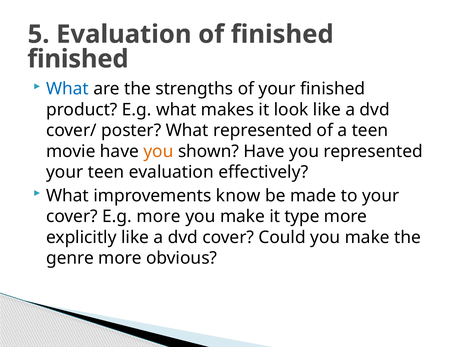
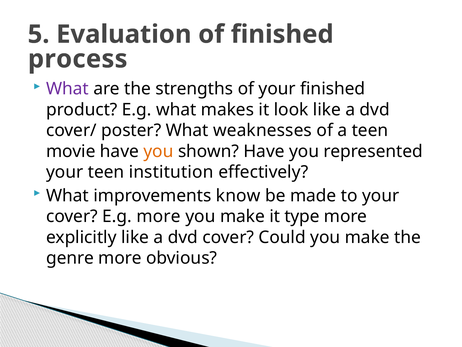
finished at (78, 59): finished -> process
What at (68, 89) colour: blue -> purple
What represented: represented -> weaknesses
teen evaluation: evaluation -> institution
